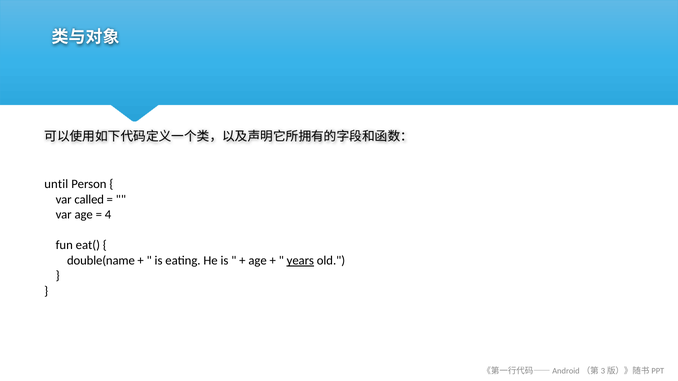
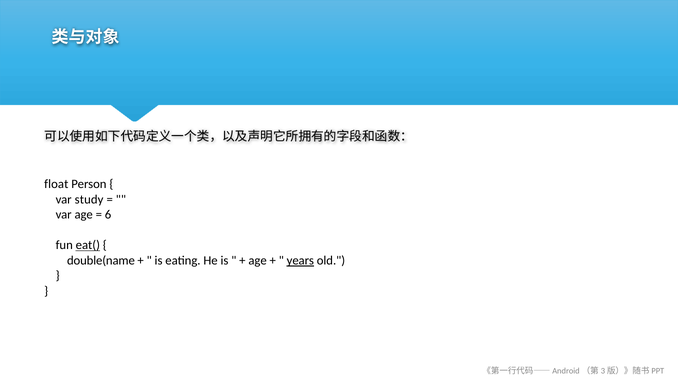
until: until -> float
called: called -> study
4: 4 -> 6
eat( underline: none -> present
